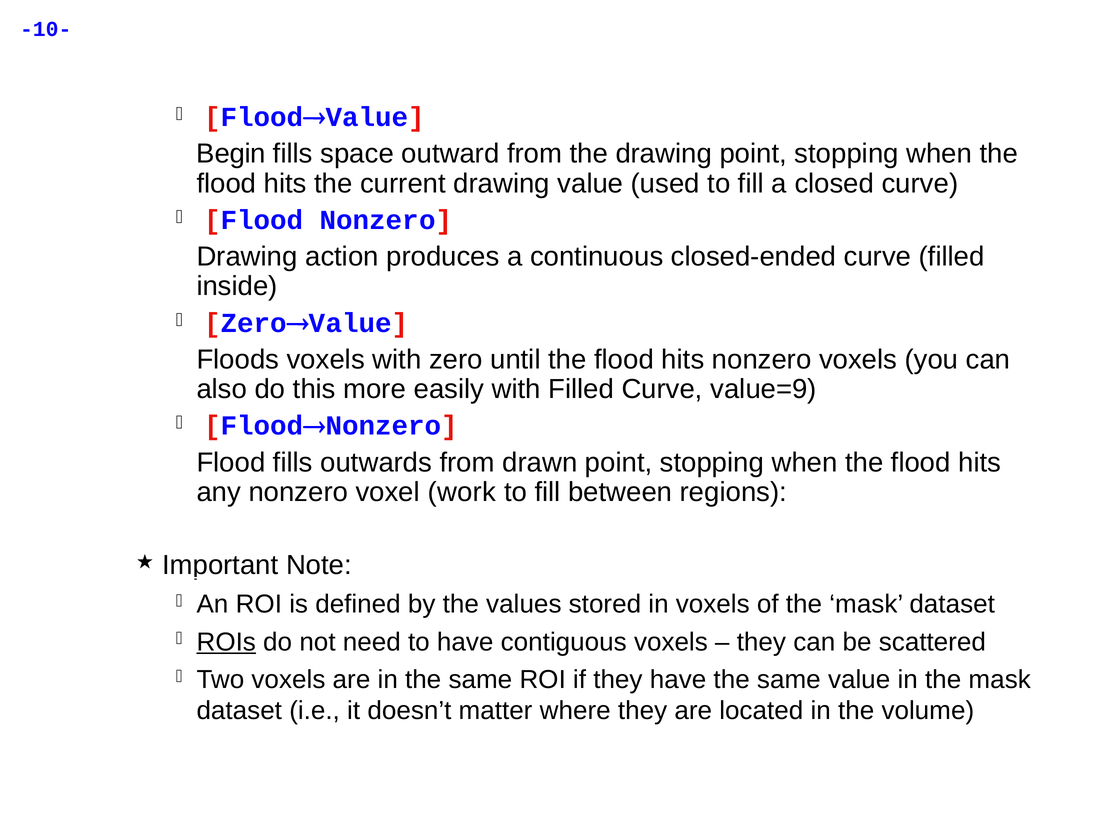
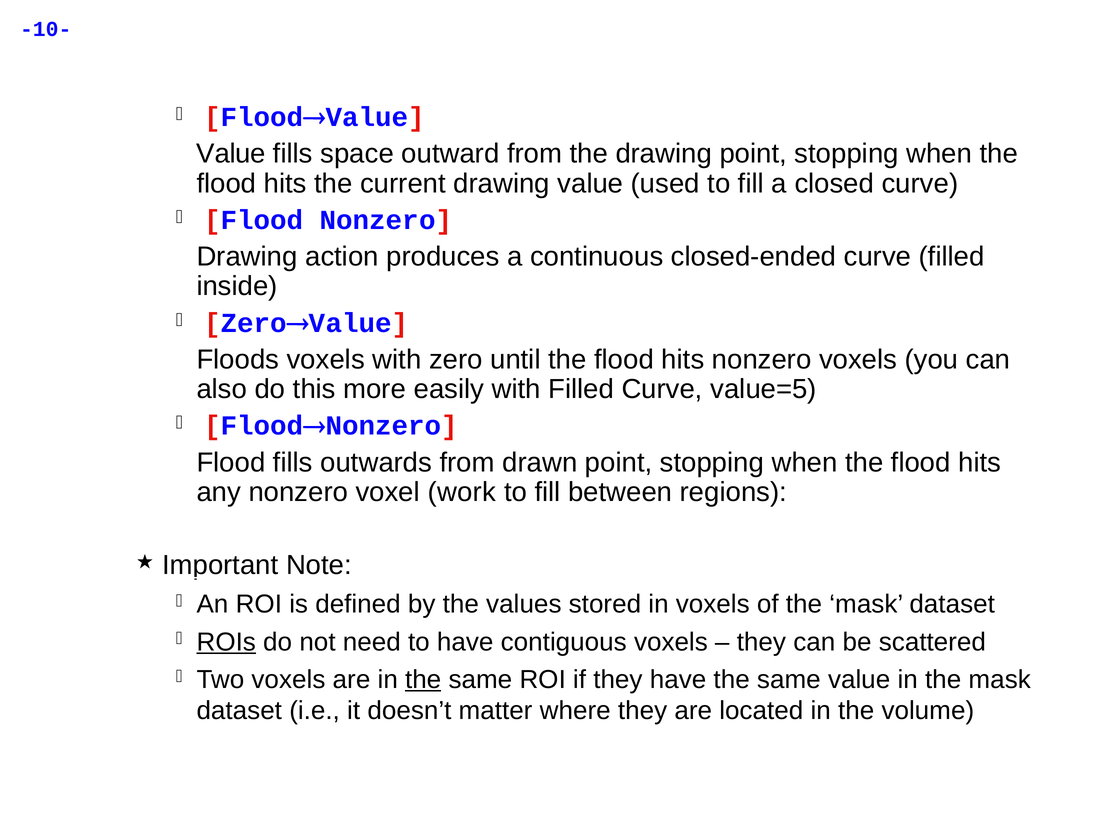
Begin at (231, 154): Begin -> Value
value=9: value=9 -> value=5
the at (423, 680) underline: none -> present
